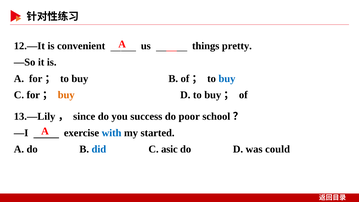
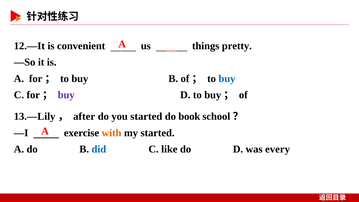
buy at (66, 95) colour: orange -> purple
since: since -> after
you success: success -> started
poor: poor -> book
with colour: blue -> orange
asic: asic -> like
could: could -> every
